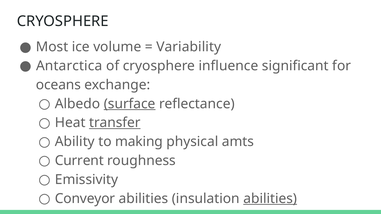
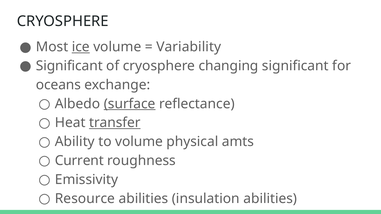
ice underline: none -> present
Antarctica at (69, 66): Antarctica -> Significant
influence: influence -> changing
to making: making -> volume
Conveyor: Conveyor -> Resource
abilities at (270, 199) underline: present -> none
